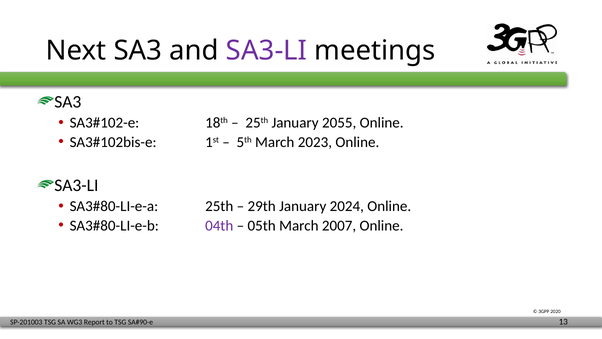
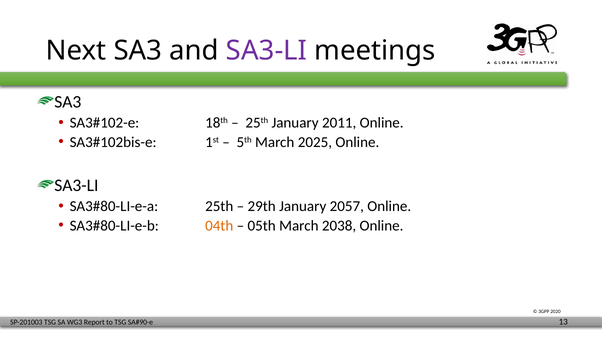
2055: 2055 -> 2011
2023: 2023 -> 2025
2024: 2024 -> 2057
04th colour: purple -> orange
2007: 2007 -> 2038
